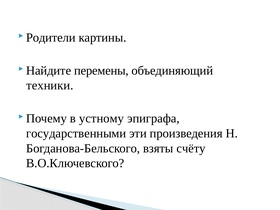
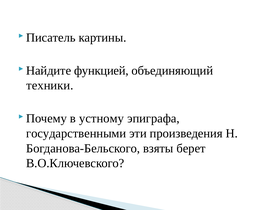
Родители: Родители -> Писатель
перемены: перемены -> функцией
счёту: счёту -> берет
